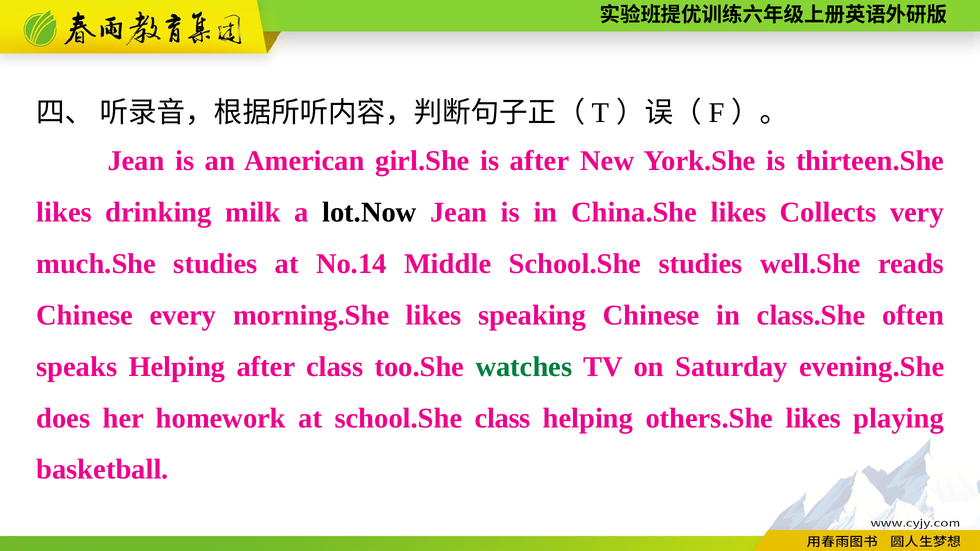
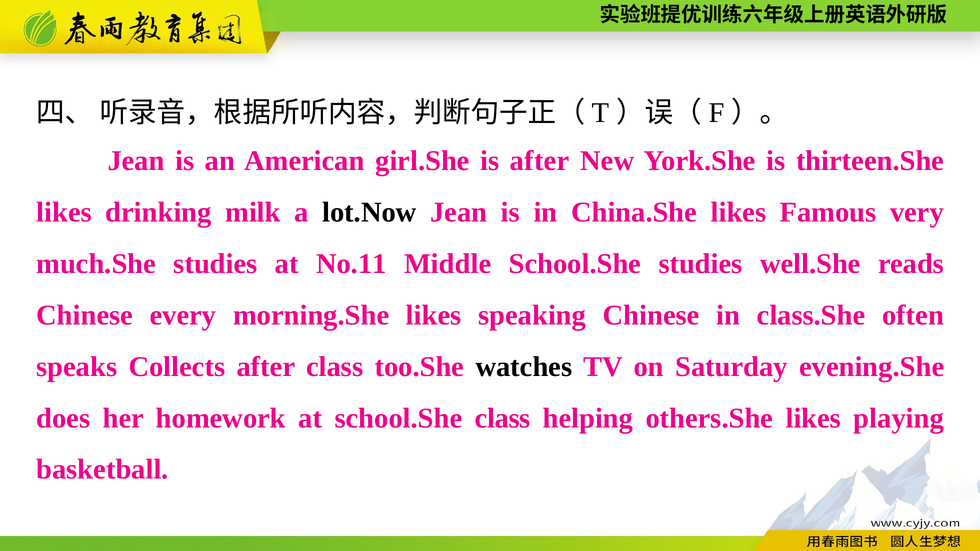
Collects: Collects -> Famous
No.14: No.14 -> No.11
speaks Helping: Helping -> Collects
watches colour: green -> black
